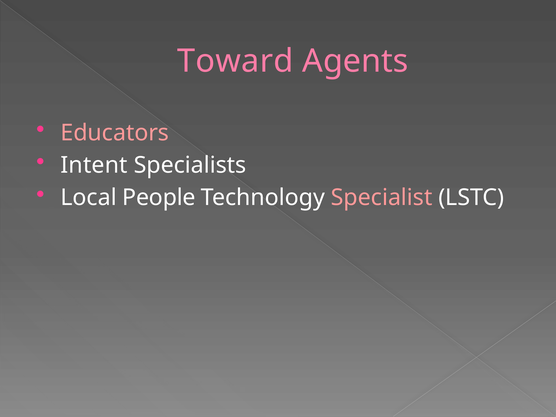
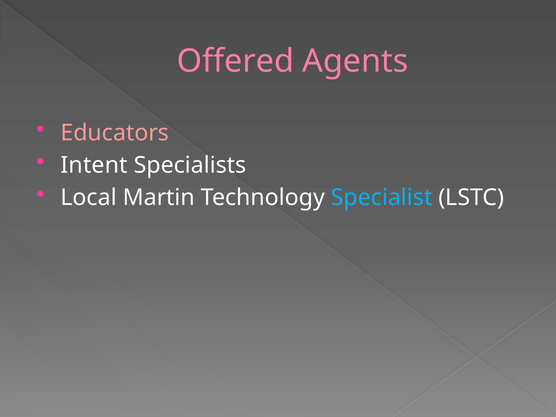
Toward: Toward -> Offered
People: People -> Martin
Specialist colour: pink -> light blue
